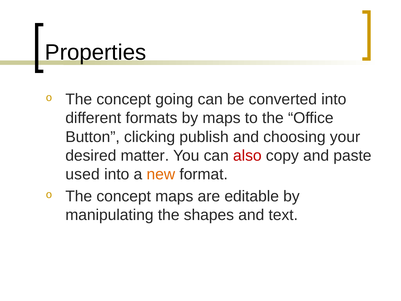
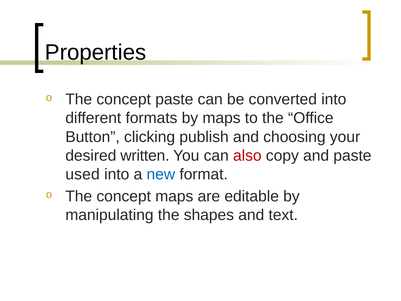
concept going: going -> paste
matter: matter -> written
new colour: orange -> blue
